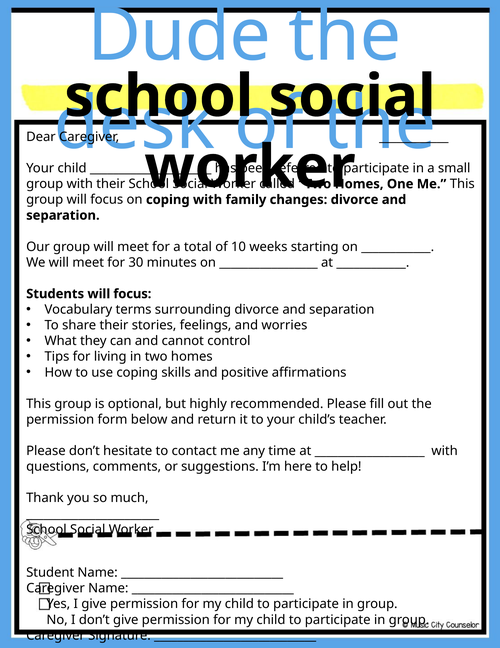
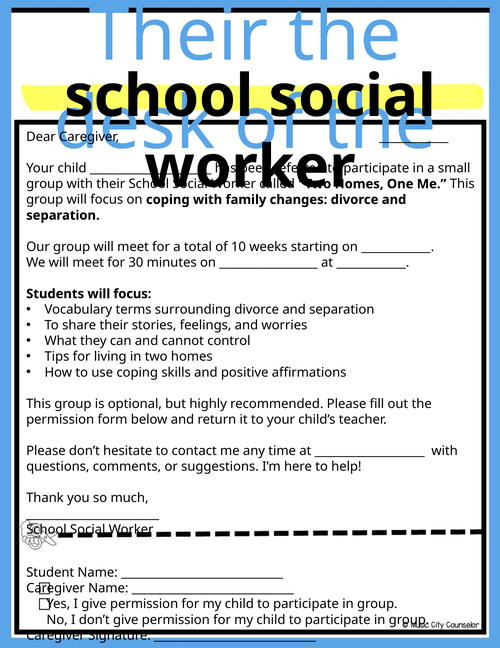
Dude at (179, 36): Dude -> Their
